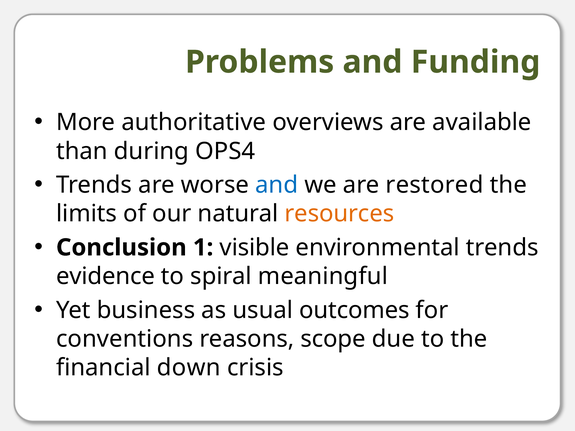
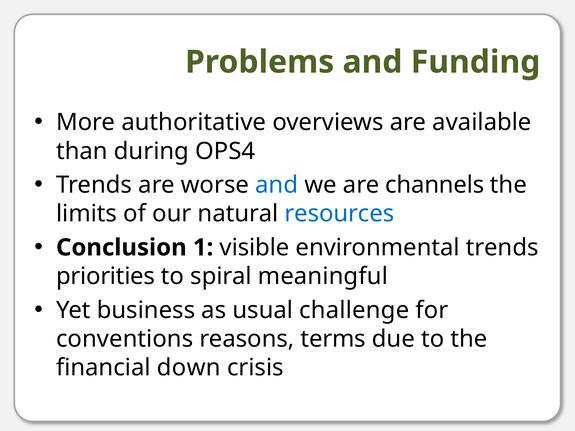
restored: restored -> channels
resources colour: orange -> blue
evidence: evidence -> priorities
outcomes: outcomes -> challenge
scope: scope -> terms
